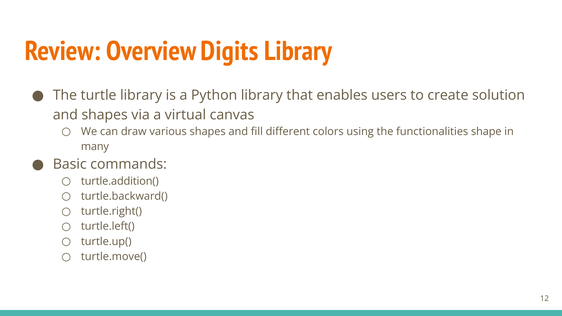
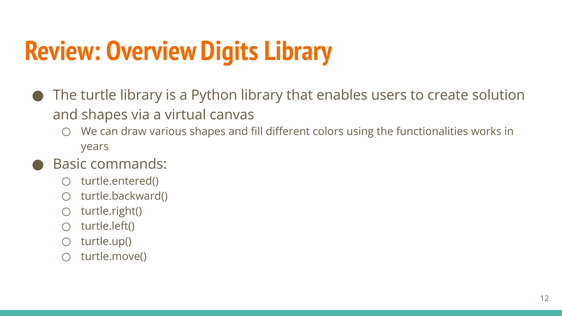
shape: shape -> works
many: many -> years
turtle.addition(: turtle.addition( -> turtle.entered(
